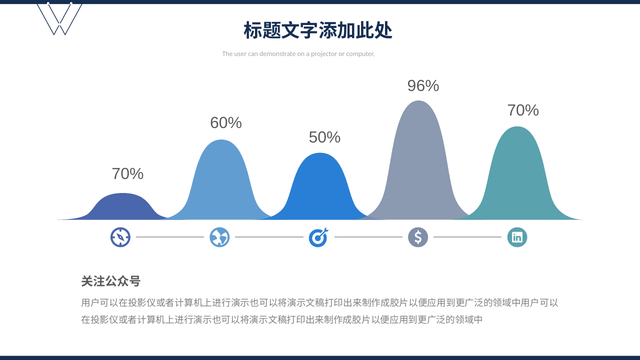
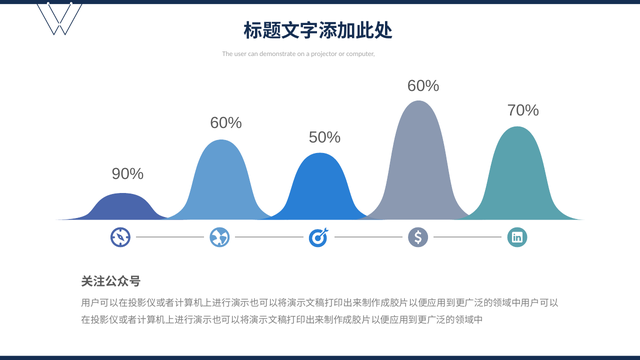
96% at (423, 86): 96% -> 60%
70% at (128, 174): 70% -> 90%
